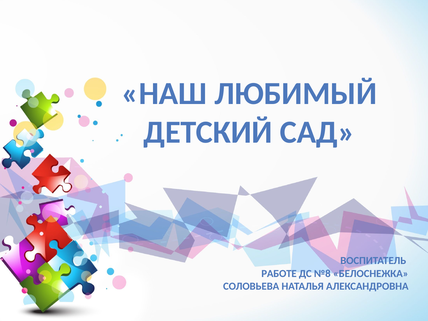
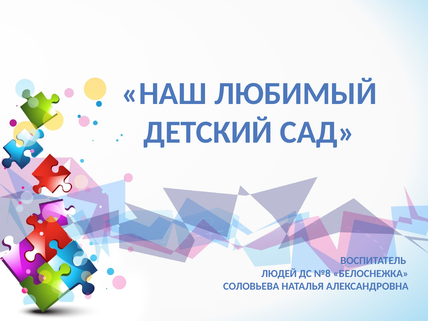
РАБОТЕ: РАБОТЕ -> ЛЮДЕЙ
